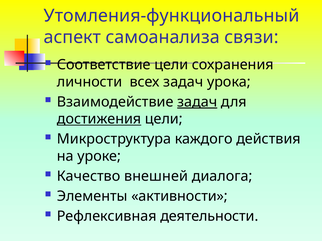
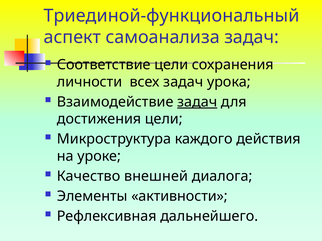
Утомления-функциональный: Утомления-функциональный -> Триединой-функциональный
самоанализа связи: связи -> задач
достижения underline: present -> none
деятельности: деятельности -> дальнейшего
